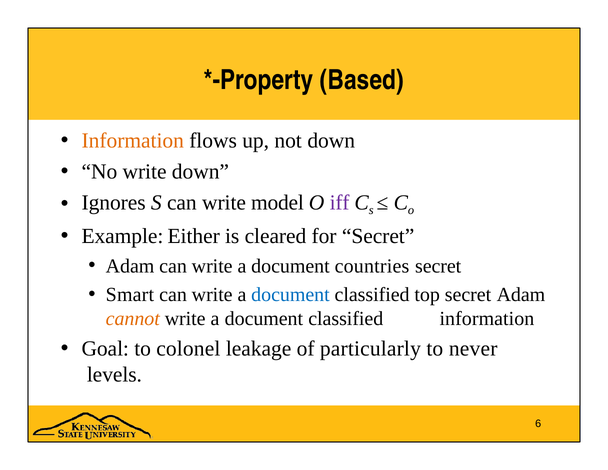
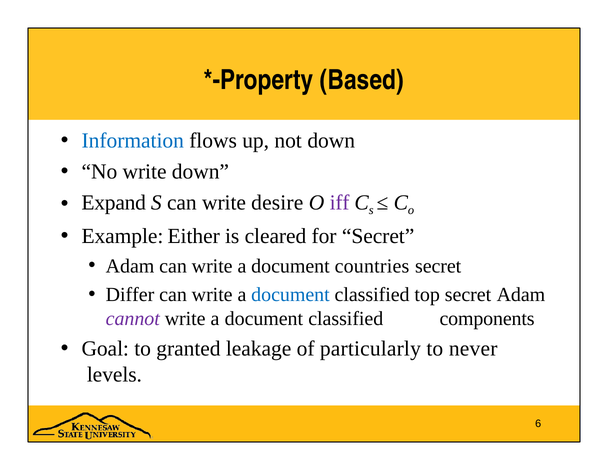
Information at (133, 141) colour: orange -> blue
Ignores: Ignores -> Expand
model: model -> desire
Smart: Smart -> Differ
cannot colour: orange -> purple
classified information: information -> components
colonel: colonel -> granted
